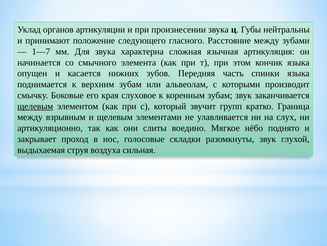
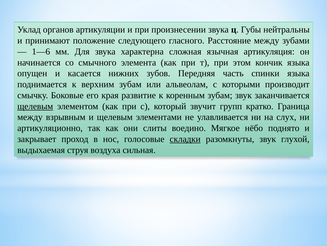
1—7: 1—7 -> 1—6
слуховое: слуховое -> развитие
складки underline: none -> present
